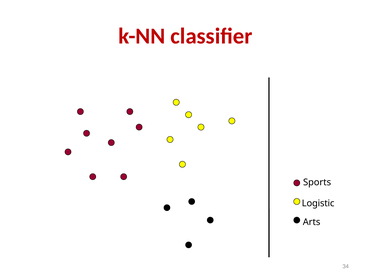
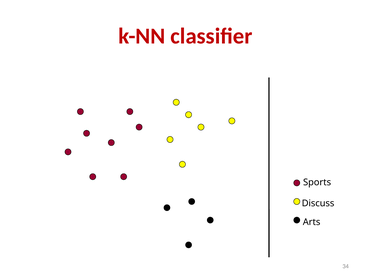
Logistic: Logistic -> Discuss
